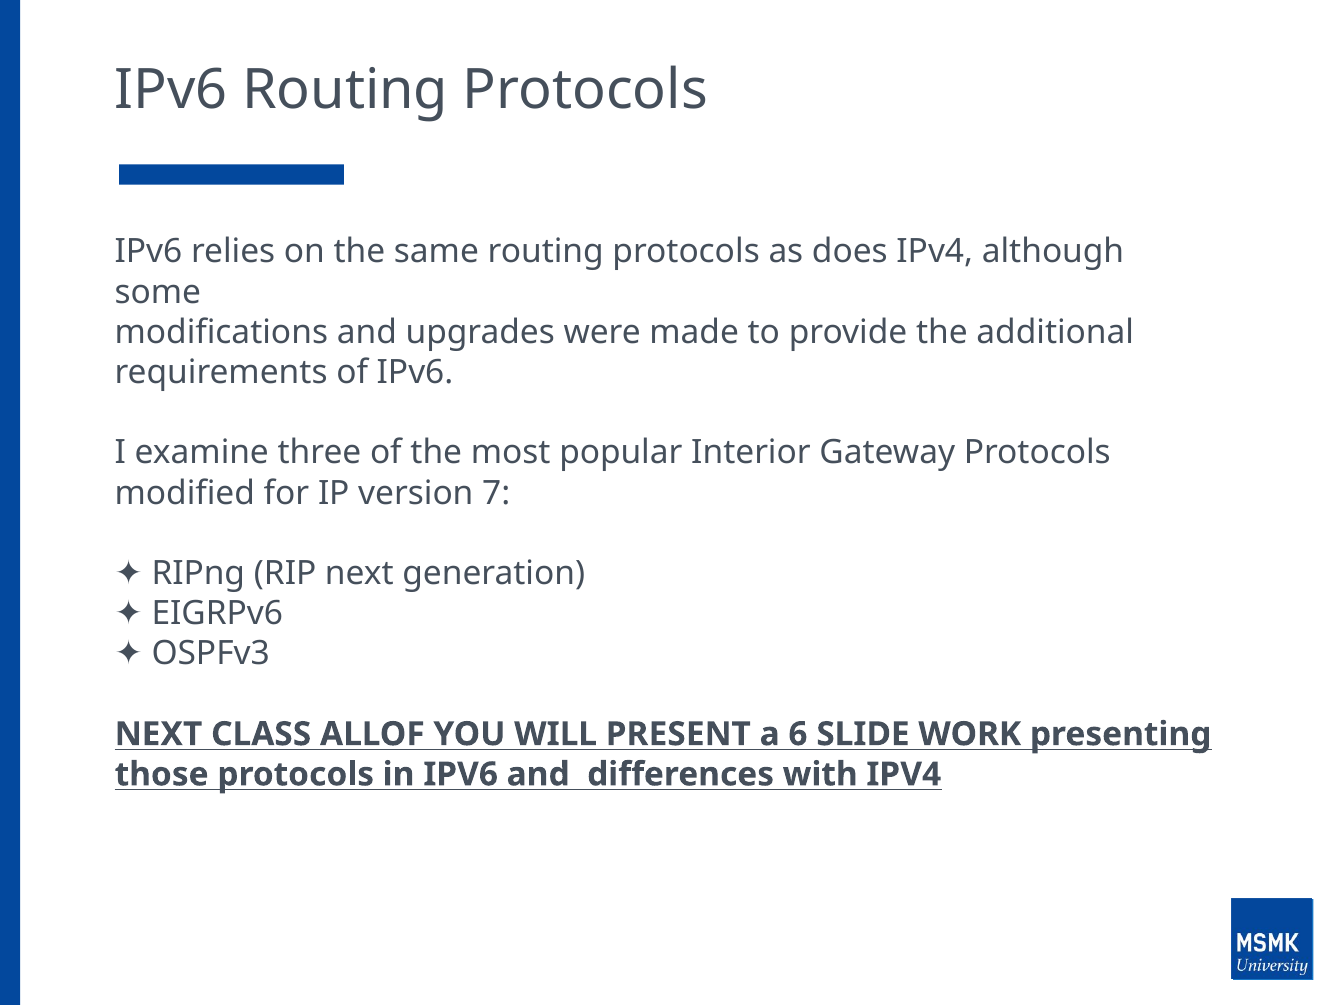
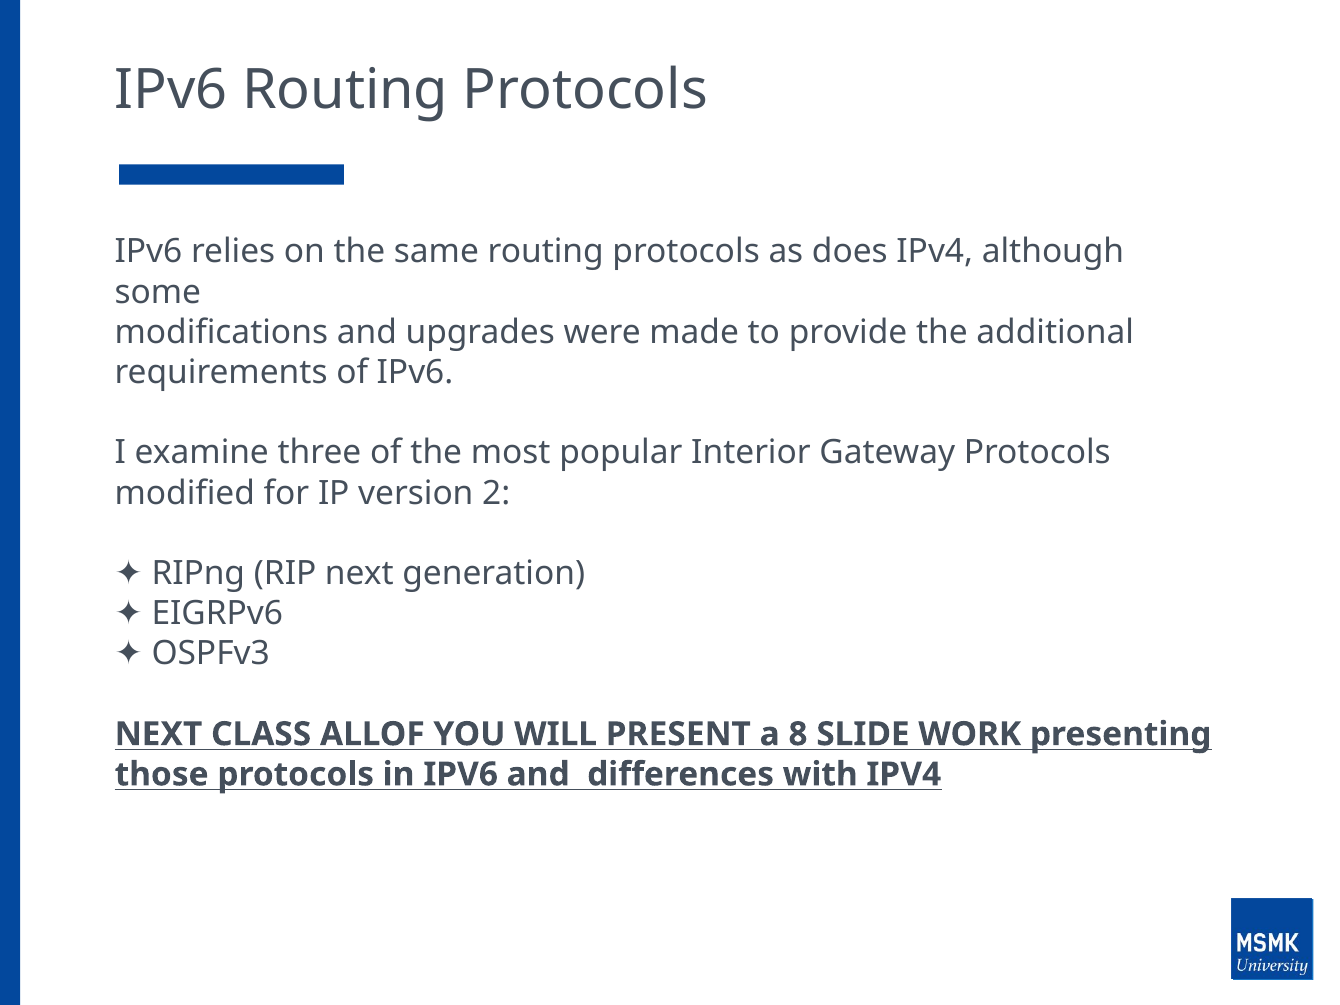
7: 7 -> 2
6: 6 -> 8
